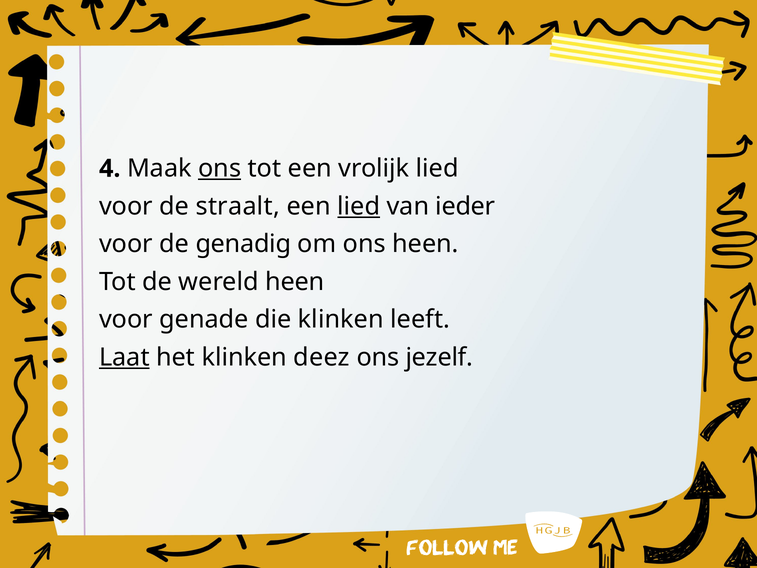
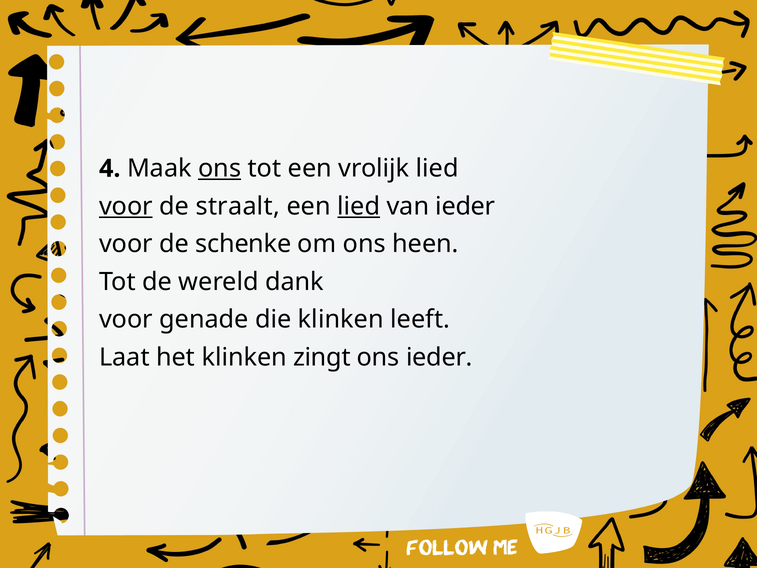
voor at (126, 206) underline: none -> present
genadig: genadig -> schenke
wereld heen: heen -> dank
Laat underline: present -> none
deez: deez -> zingt
ons jezelf: jezelf -> ieder
